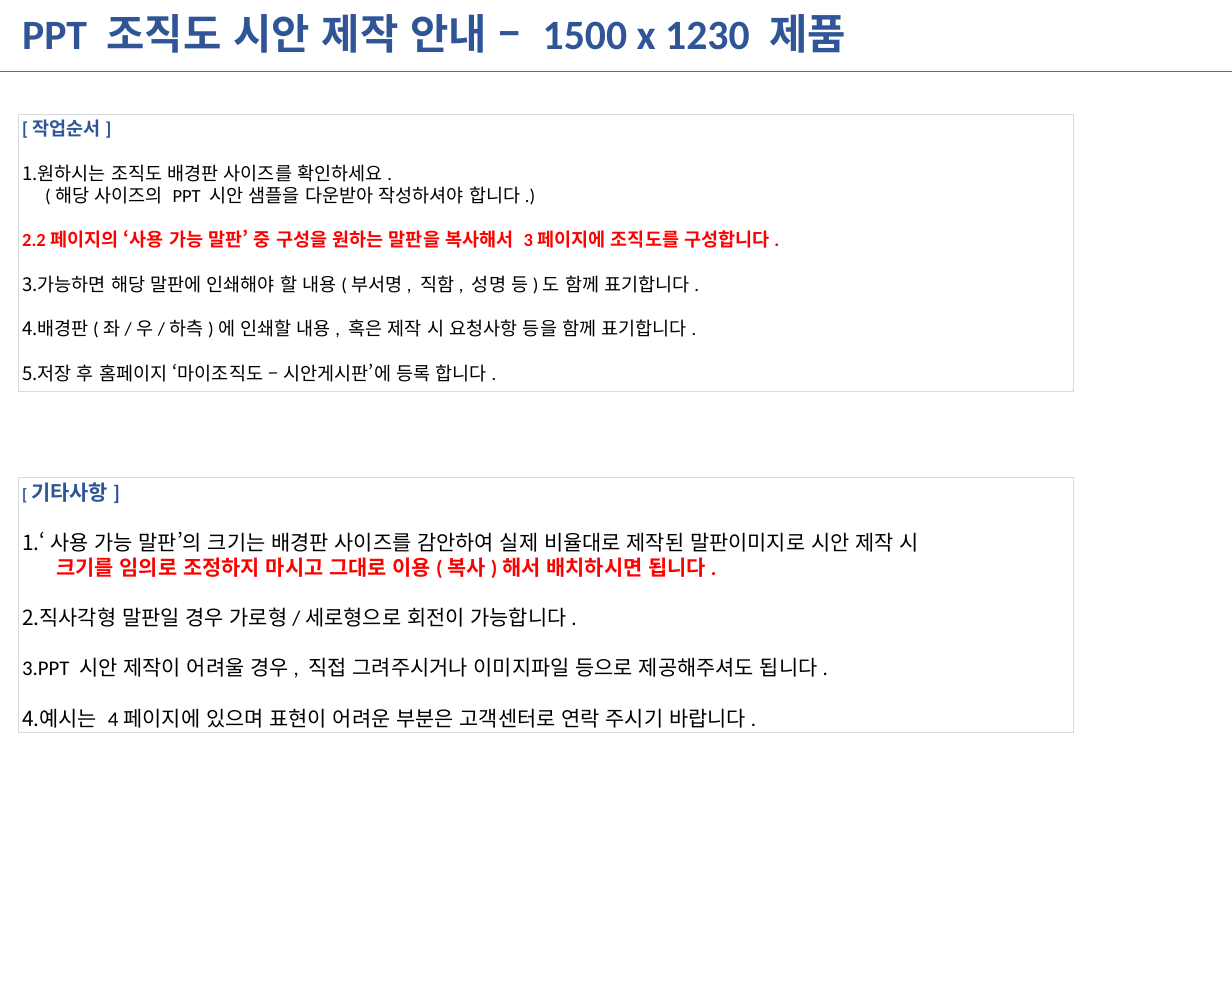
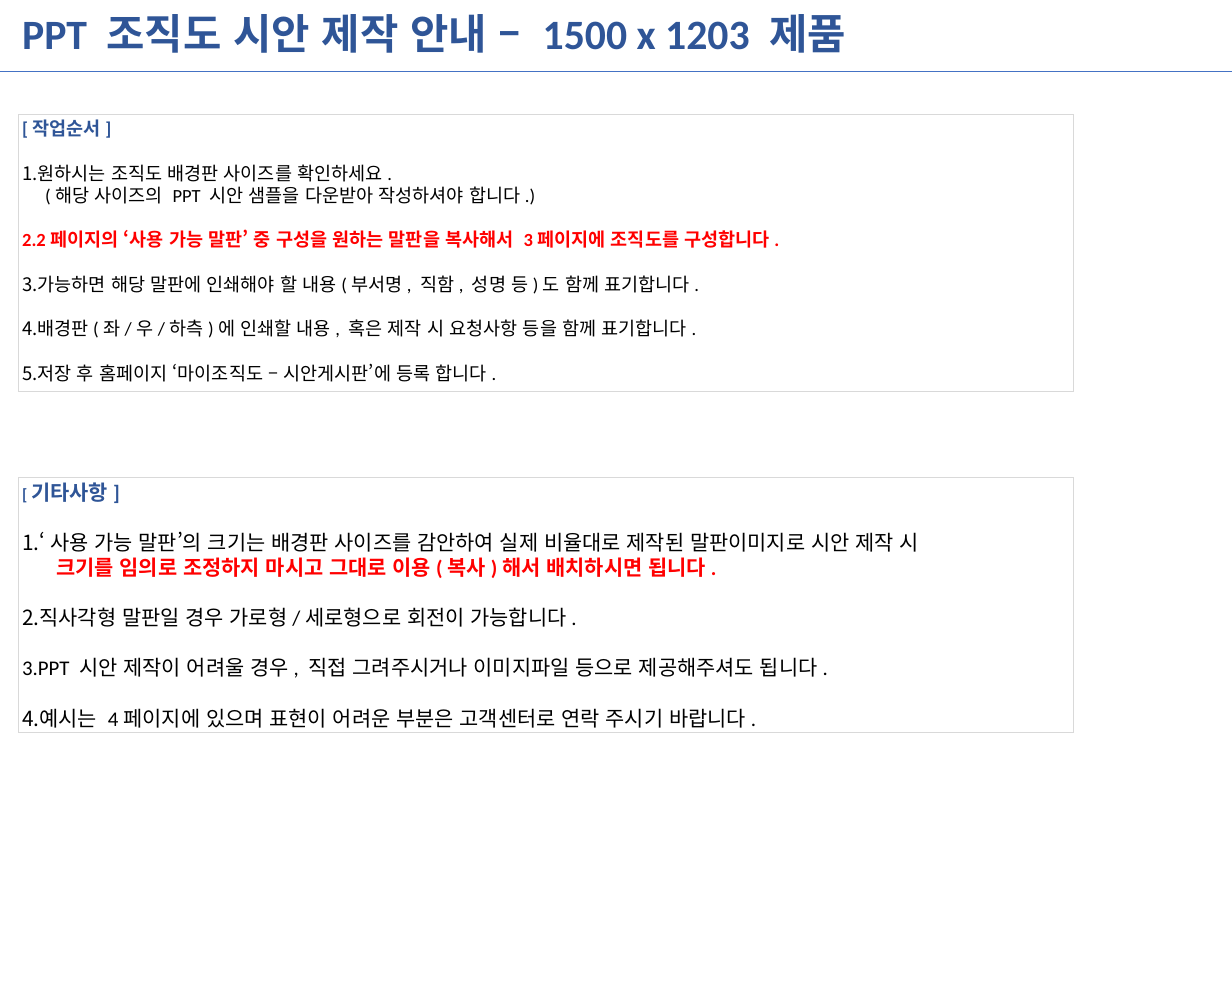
1230: 1230 -> 1203
